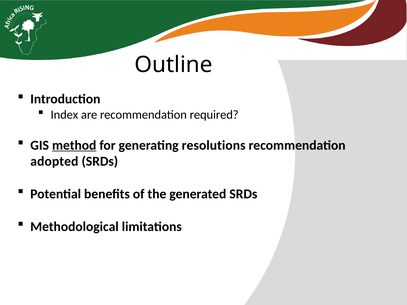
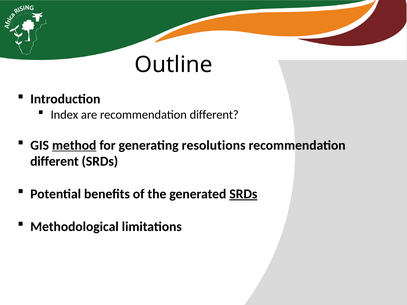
are recommendation required: required -> different
adopted at (54, 162): adopted -> different
SRDs at (243, 194) underline: none -> present
